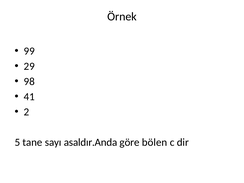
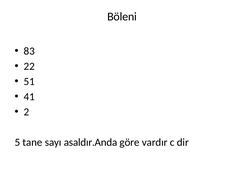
Örnek: Örnek -> Böleni
99: 99 -> 83
29: 29 -> 22
98: 98 -> 51
bölen: bölen -> vardır
